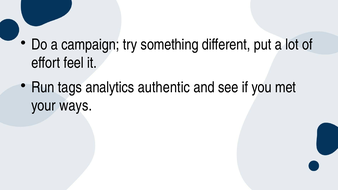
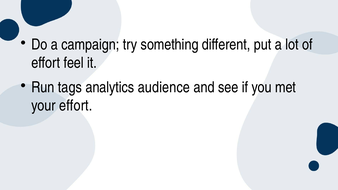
authentic: authentic -> audience
your ways: ways -> effort
